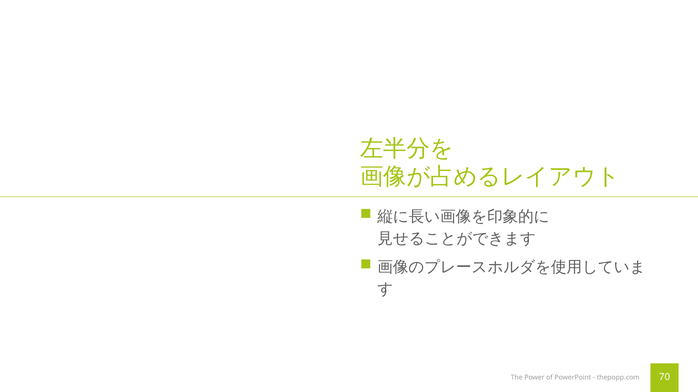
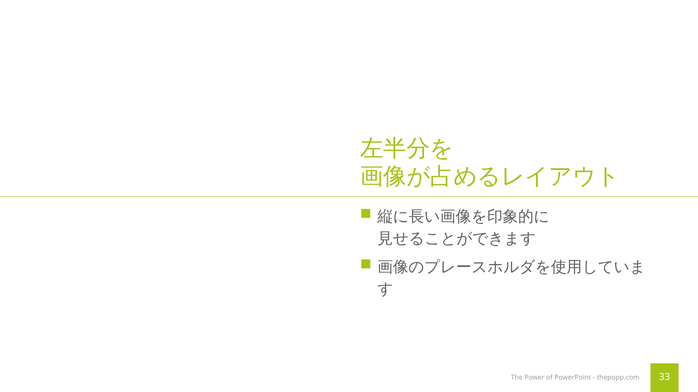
70: 70 -> 33
